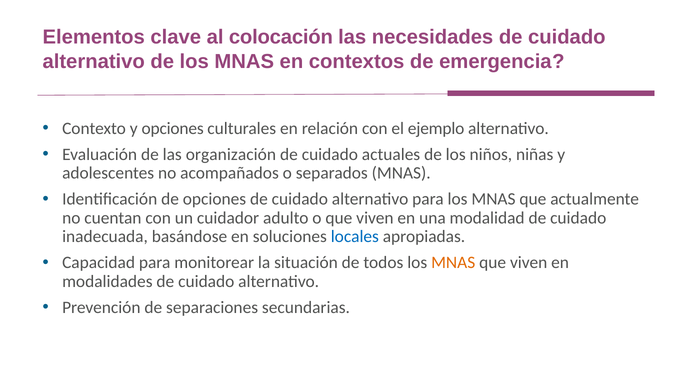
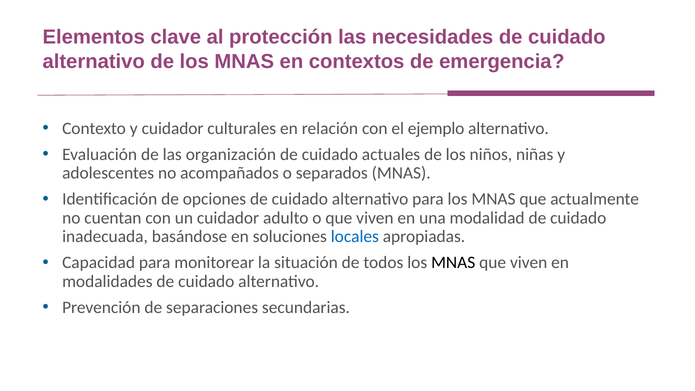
colocación: colocación -> protección
y opciones: opciones -> cuidador
MNAS at (453, 263) colour: orange -> black
